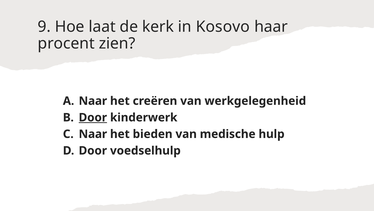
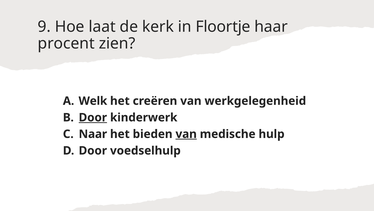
Kosovo: Kosovo -> Floortje
Naar at (93, 101): Naar -> Welk
van at (186, 134) underline: none -> present
